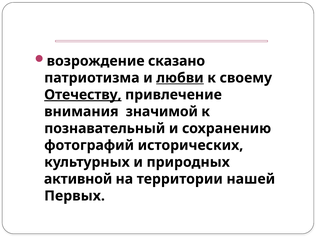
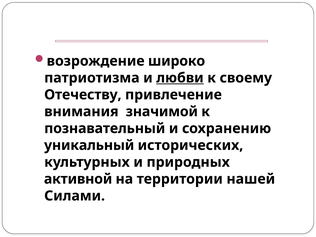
сказано: сказано -> широко
Отечеству underline: present -> none
фотографий: фотографий -> уникальный
Первых: Первых -> Силами
